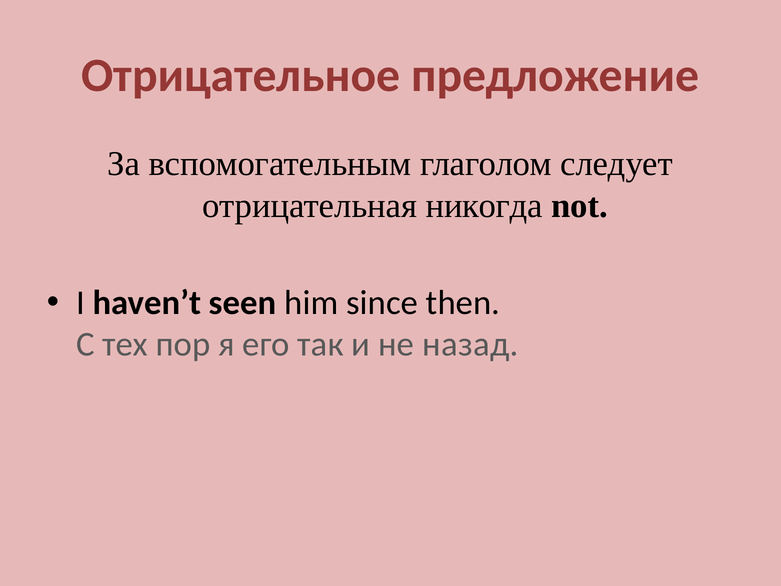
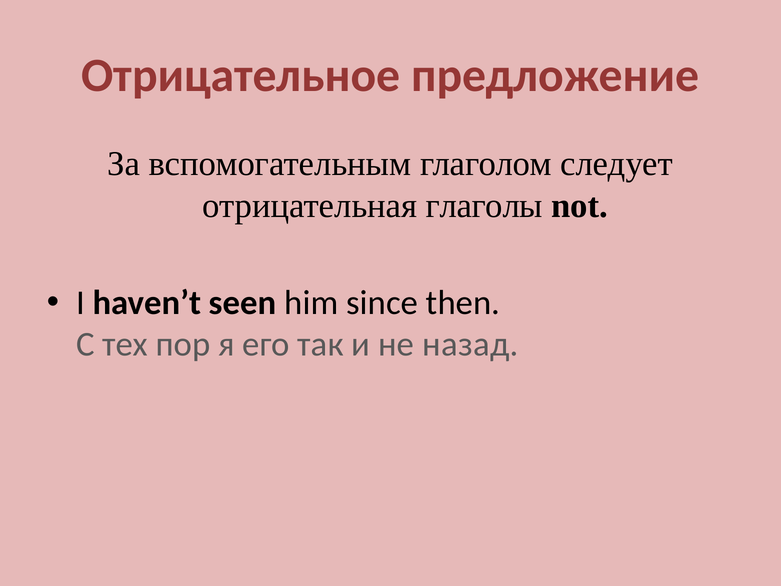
никогда: никогда -> глаголы
